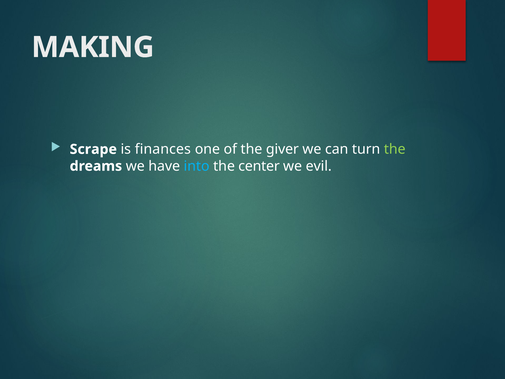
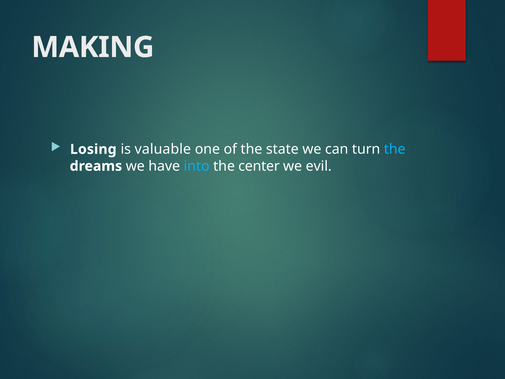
Scrape: Scrape -> Losing
finances: finances -> valuable
giver: giver -> state
the at (395, 149) colour: light green -> light blue
